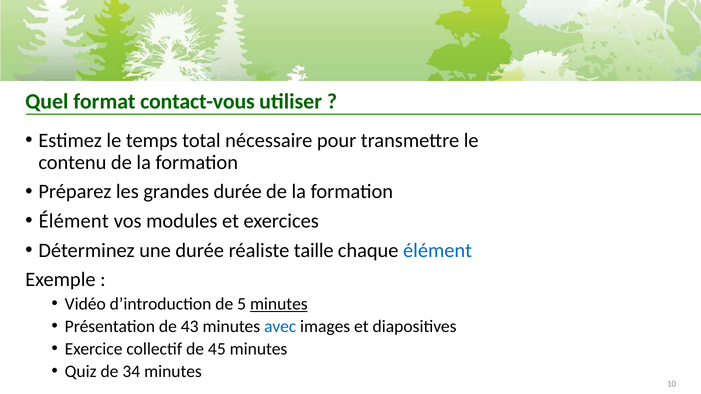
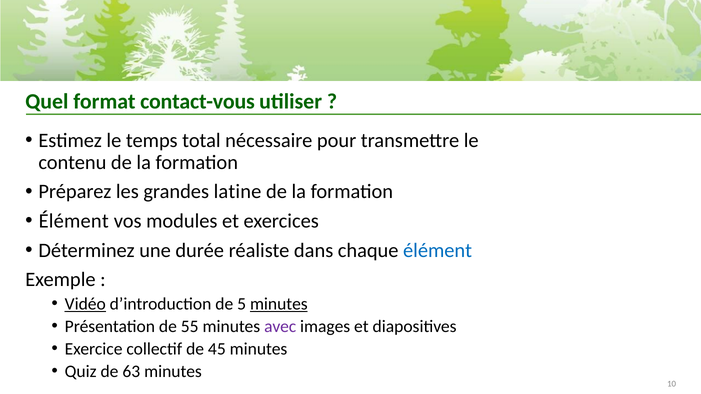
grandes durée: durée -> latine
taille: taille -> dans
Vidéo underline: none -> present
43: 43 -> 55
avec colour: blue -> purple
34: 34 -> 63
